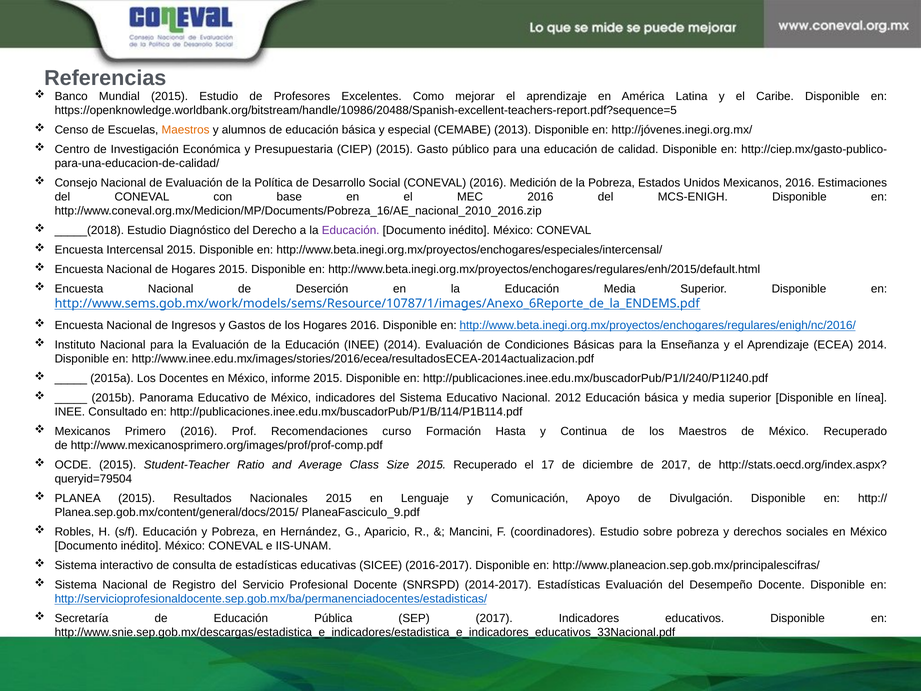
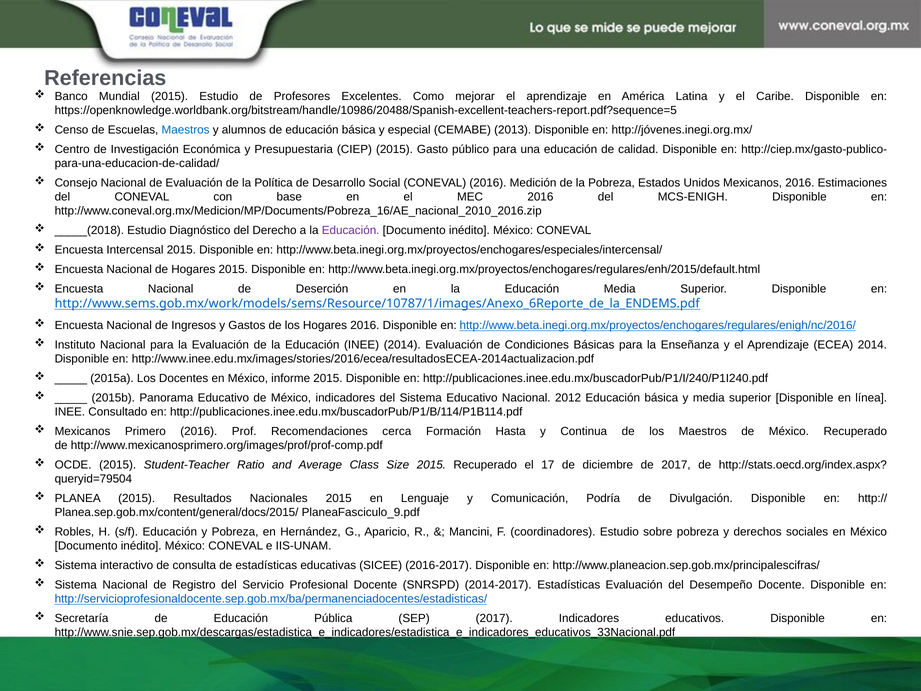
Maestros at (186, 130) colour: orange -> blue
curso: curso -> cerca
Apoyo: Apoyo -> Podría
